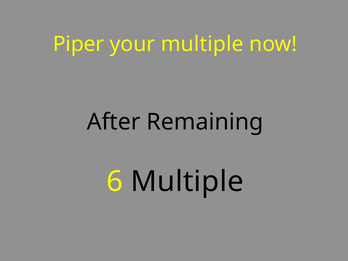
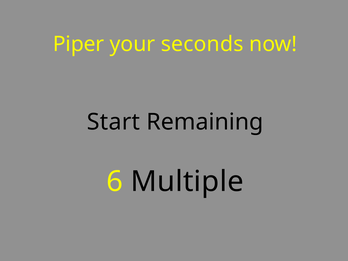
your multiple: multiple -> seconds
After: After -> Start
